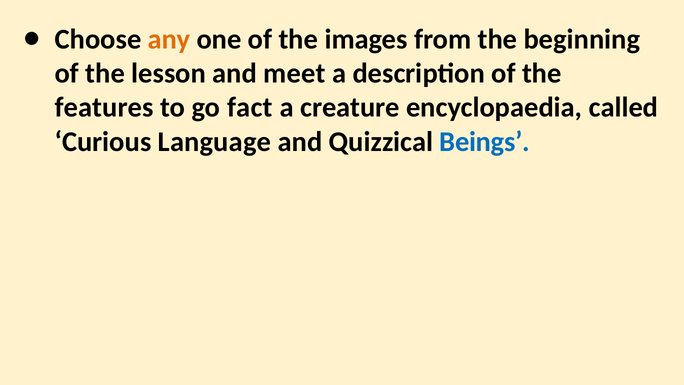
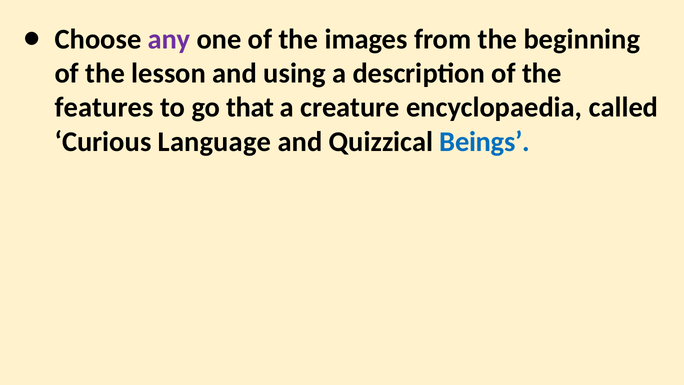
any colour: orange -> purple
meet: meet -> using
fact: fact -> that
